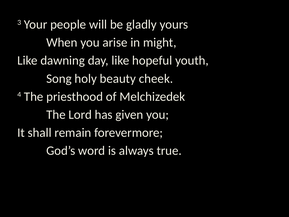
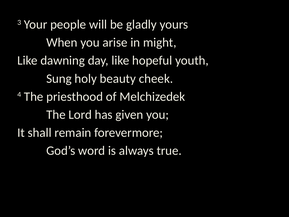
Song: Song -> Sung
